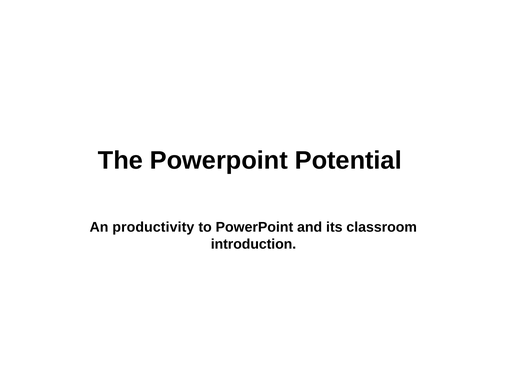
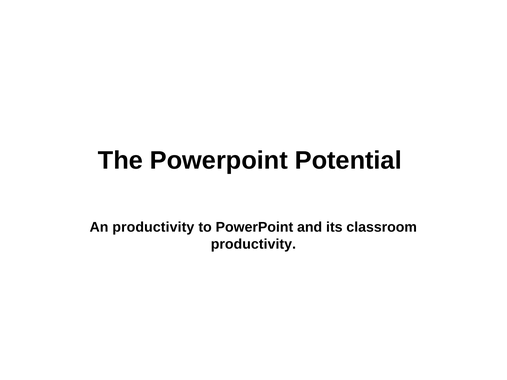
introduction at (253, 244): introduction -> productivity
